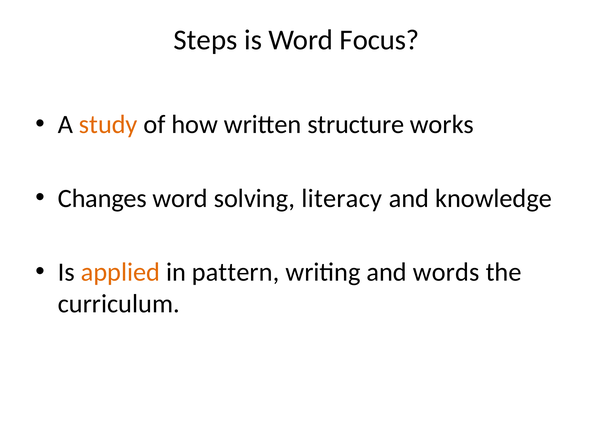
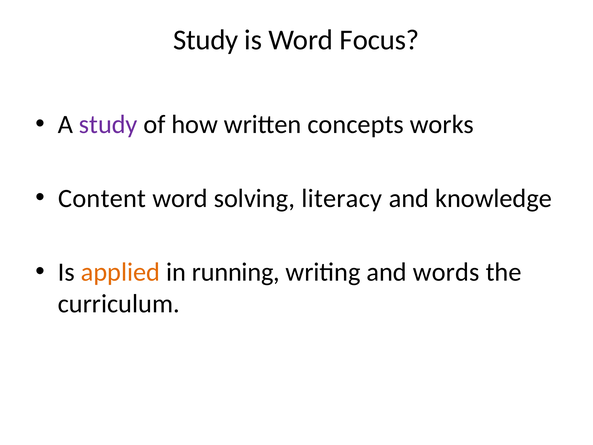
Steps at (206, 40): Steps -> Study
study at (108, 124) colour: orange -> purple
structure: structure -> concepts
Changes: Changes -> Content
pattern: pattern -> running
